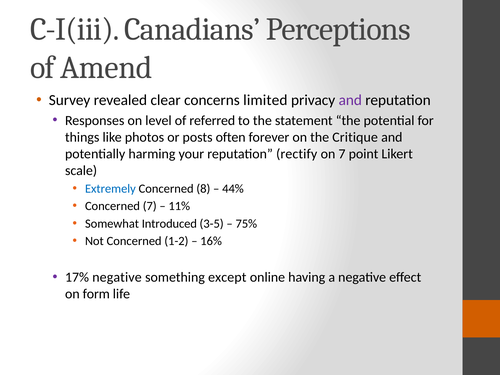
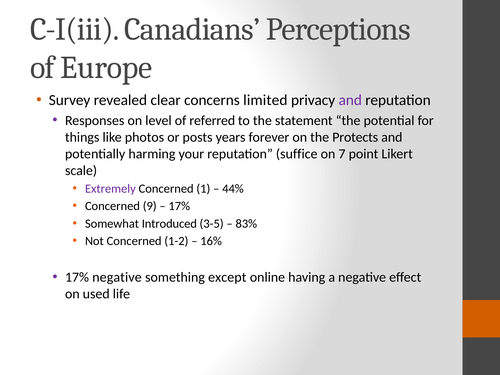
Amend: Amend -> Europe
often: often -> years
Critique: Critique -> Protects
rectify: rectify -> suffice
Extremely colour: blue -> purple
8: 8 -> 1
Concerned 7: 7 -> 9
11% at (179, 206): 11% -> 17%
75%: 75% -> 83%
form: form -> used
